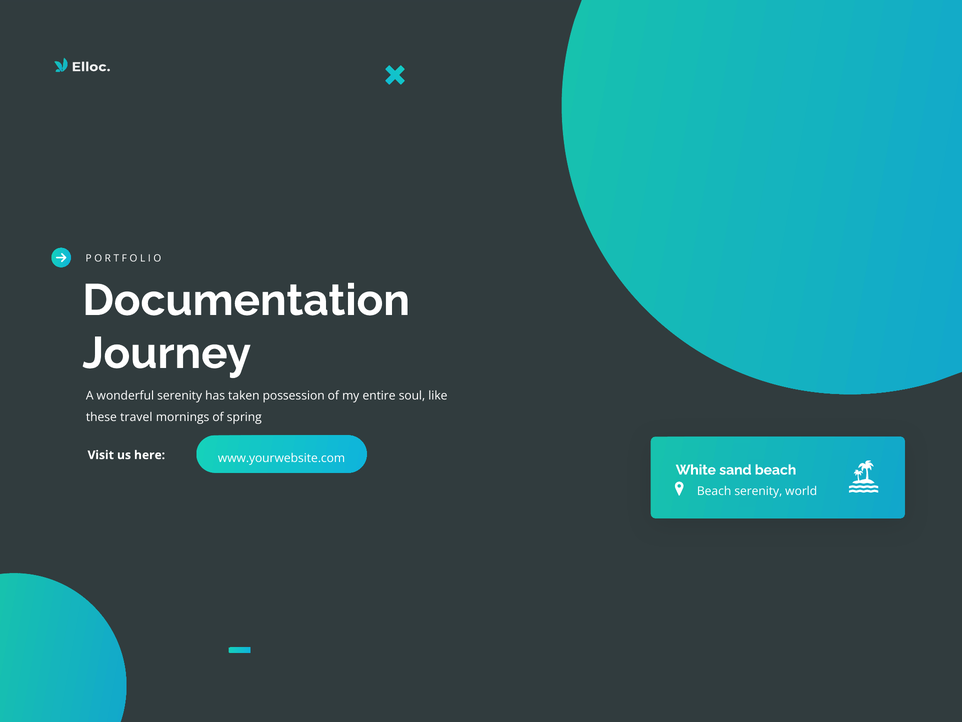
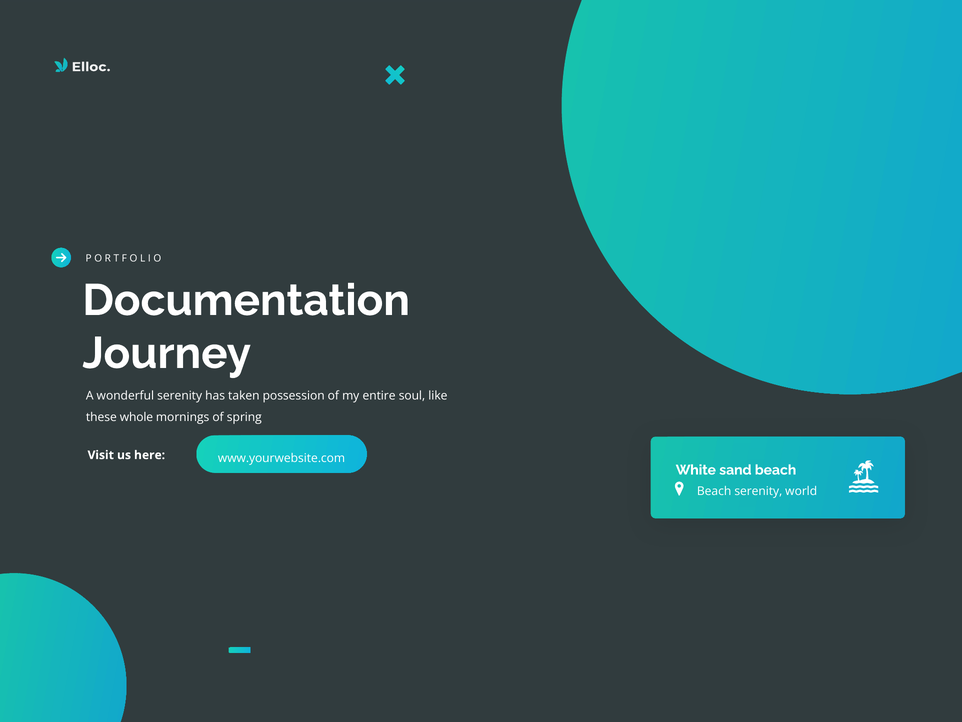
travel: travel -> whole
